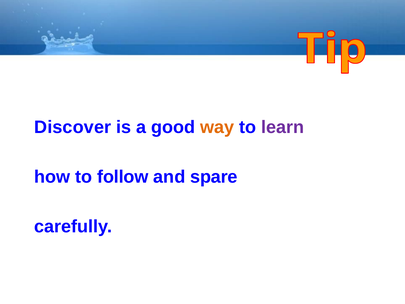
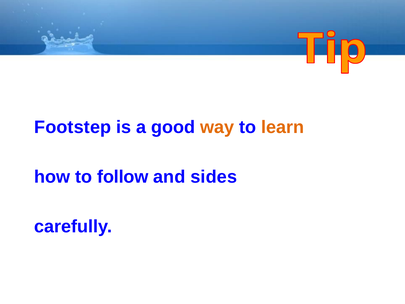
Discover: Discover -> Footstep
learn colour: purple -> orange
spare: spare -> sides
